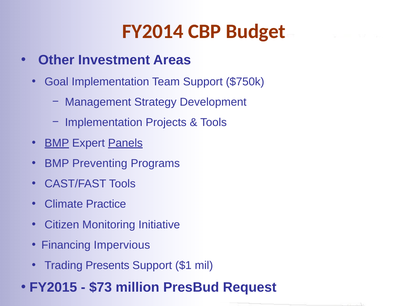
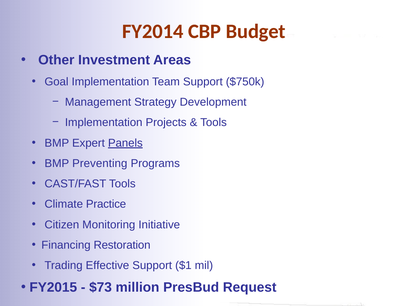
BMP at (57, 143) underline: present -> none
Impervious: Impervious -> Restoration
Presents: Presents -> Effective
